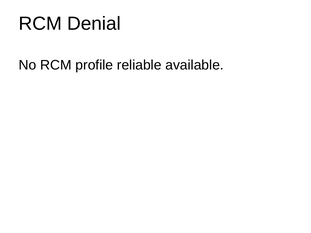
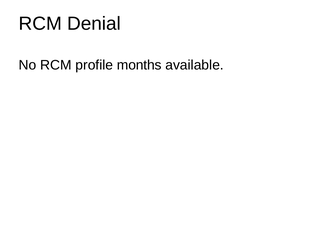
reliable: reliable -> months
